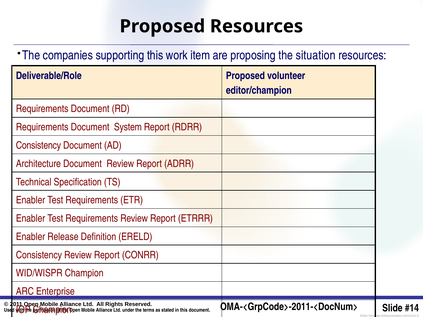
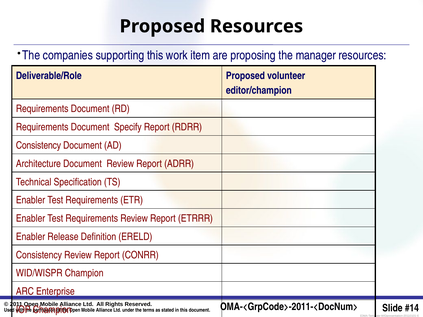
situation: situation -> manager
System: System -> Specify
